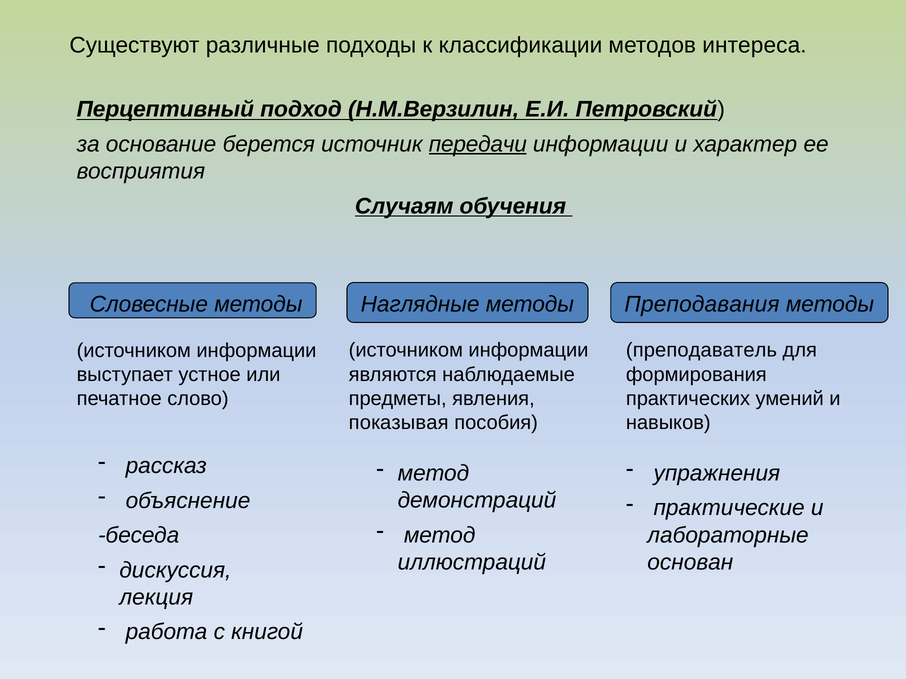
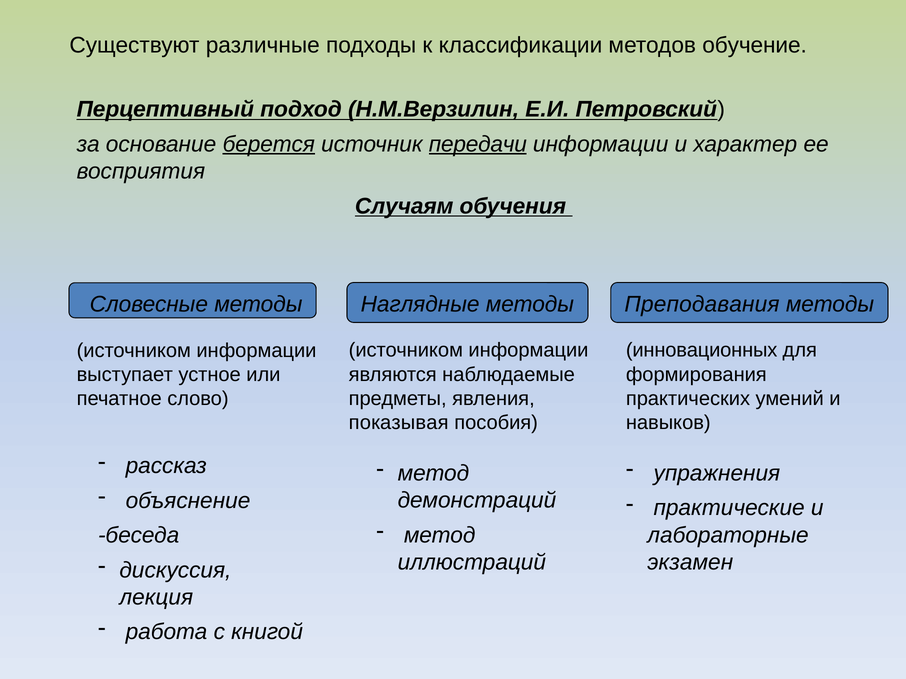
интереса: интереса -> обучение
берется underline: none -> present
преподаватель: преподаватель -> инновационных
основан: основан -> экзамен
